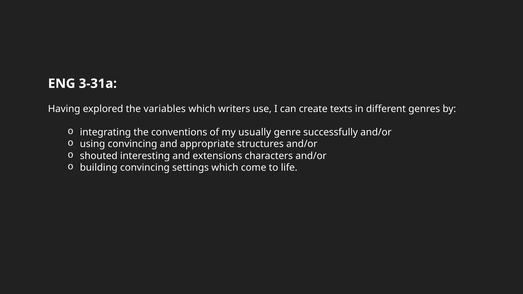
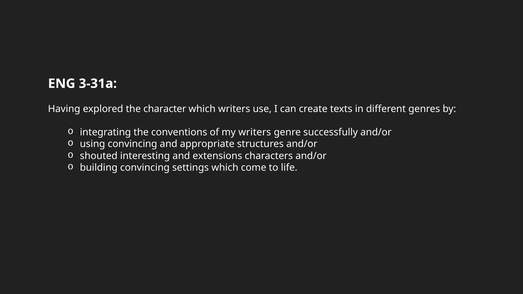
variables: variables -> character
my usually: usually -> writers
